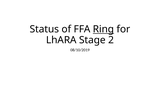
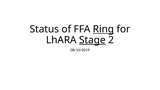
Stage underline: none -> present
